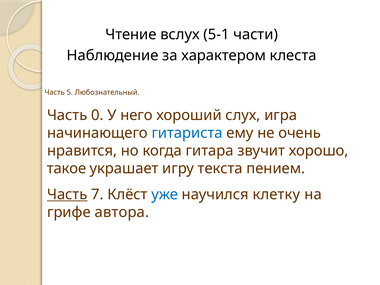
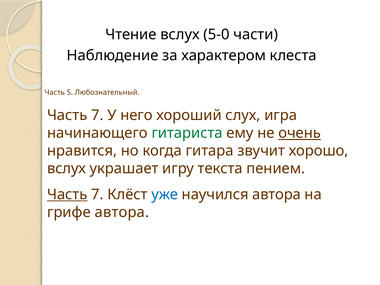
5-1: 5-1 -> 5-0
0 at (97, 115): 0 -> 7
гитариста colour: blue -> green
очень underline: none -> present
такое at (67, 169): такое -> вслух
научился клетку: клетку -> автора
